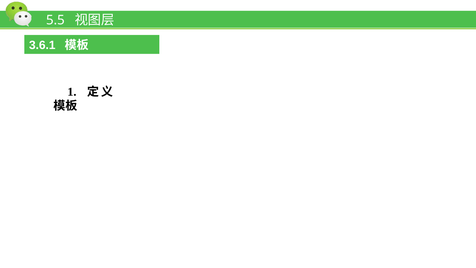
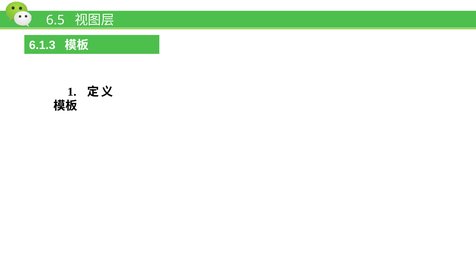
5.5: 5.5 -> 6.5
3.6.1: 3.6.1 -> 6.1.3
